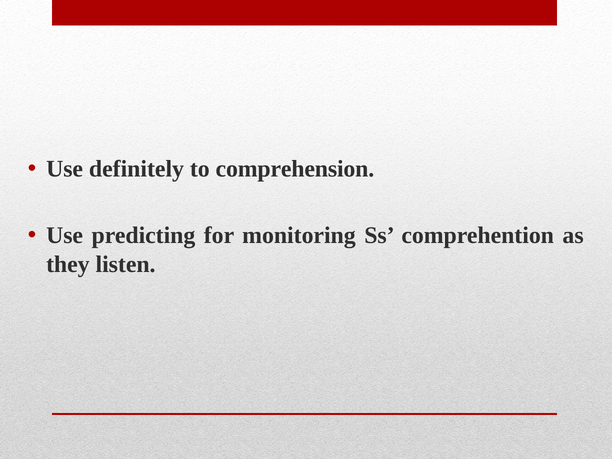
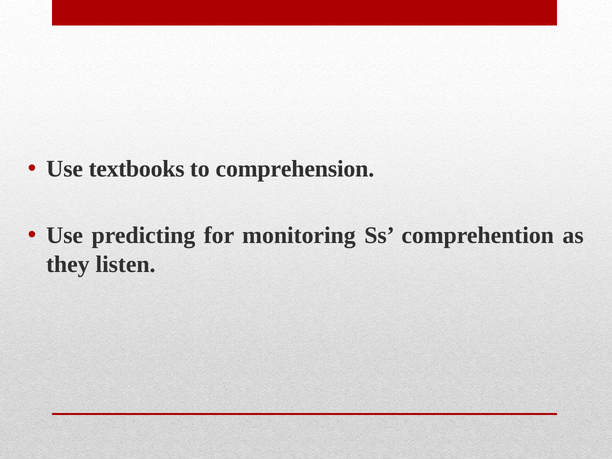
definitely: definitely -> textbooks
